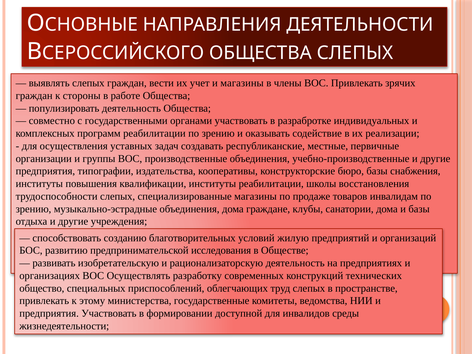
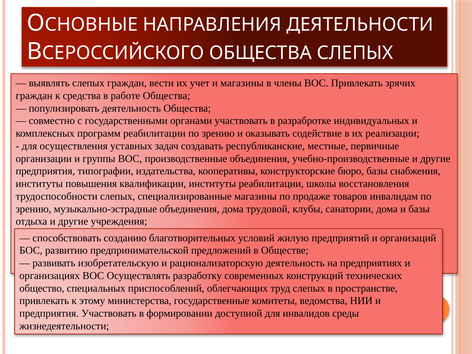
стороны: стороны -> средства
граждане: граждане -> трудовой
исследования: исследования -> предложений
